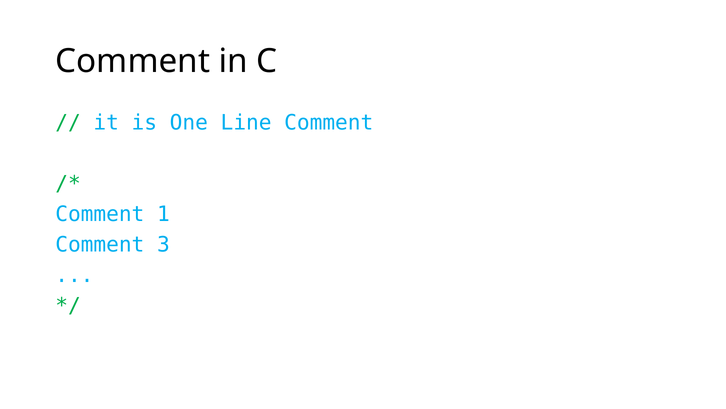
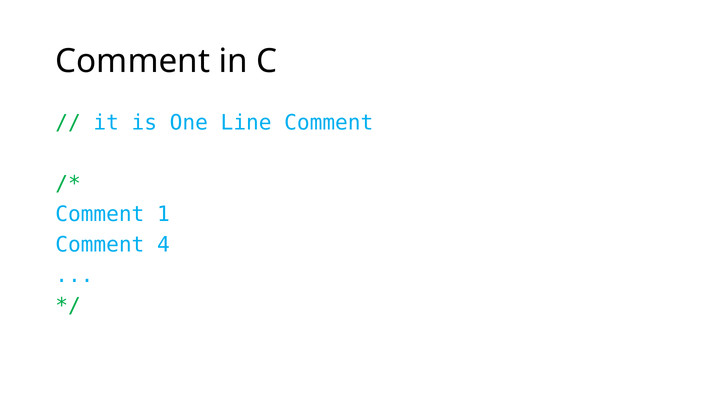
3: 3 -> 4
